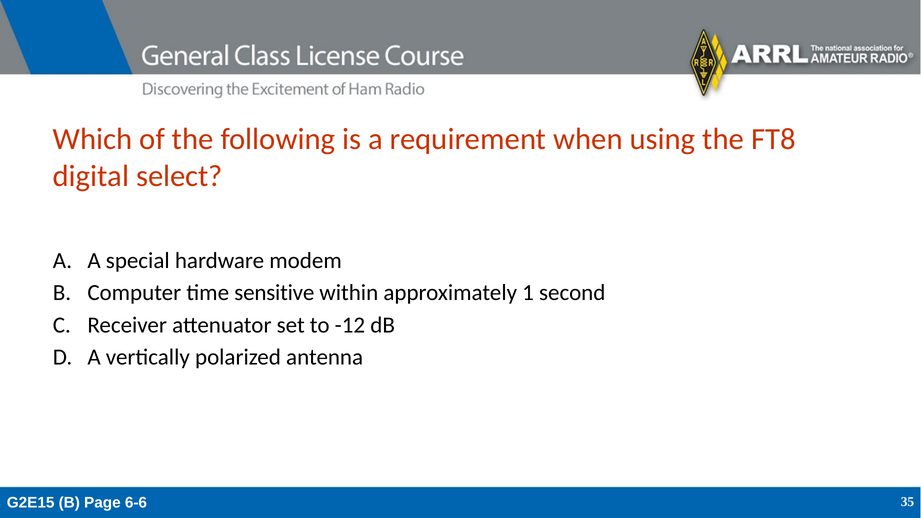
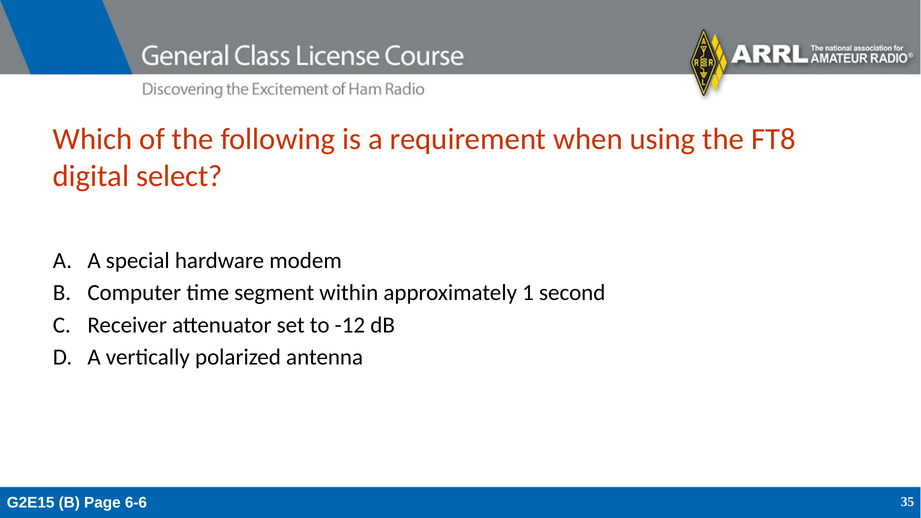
sensitive: sensitive -> segment
